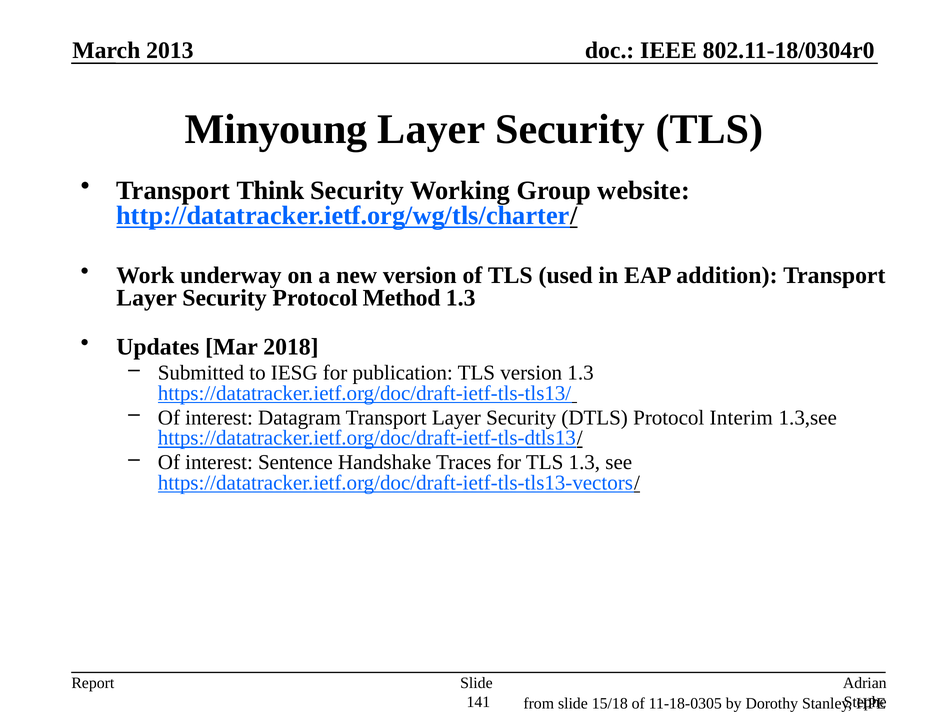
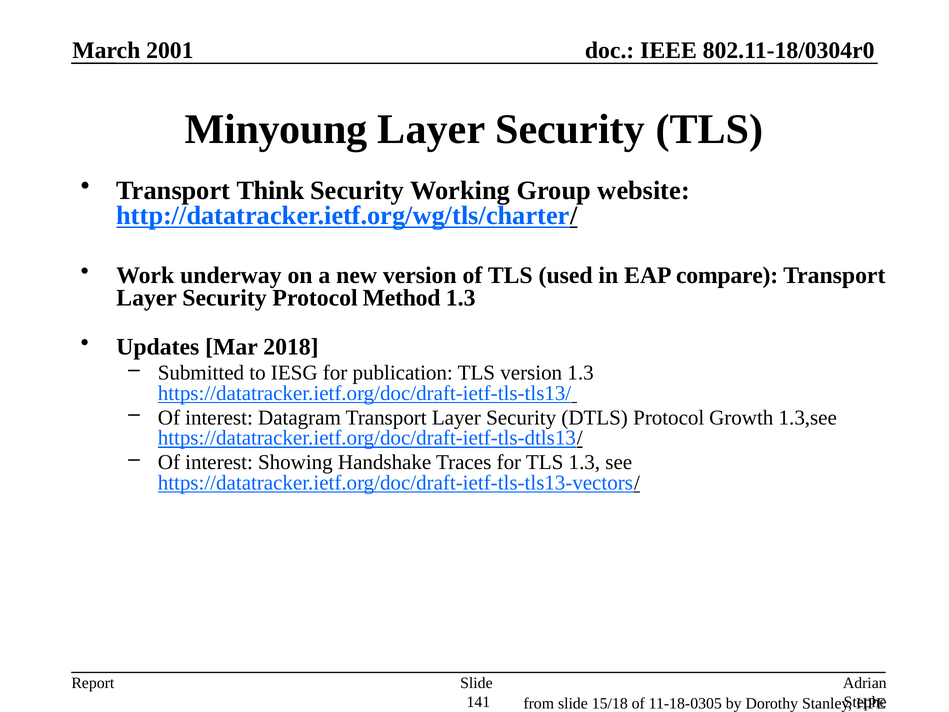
2013: 2013 -> 2001
addition: addition -> compare
Interim: Interim -> Growth
Sentence: Sentence -> Showing
